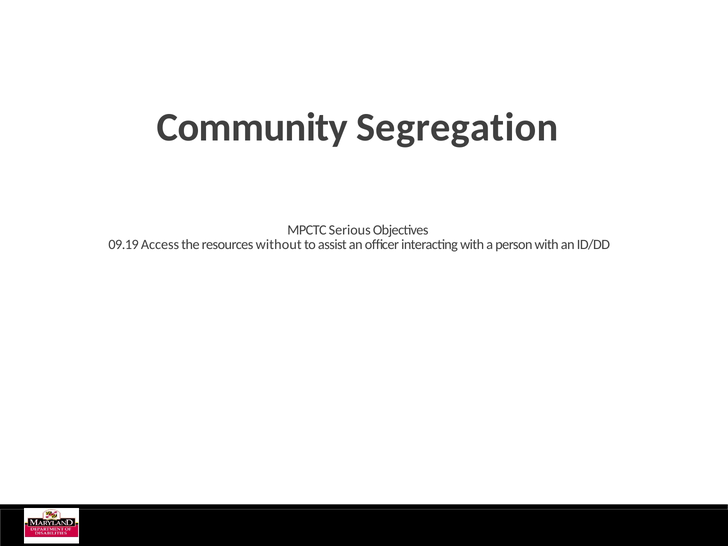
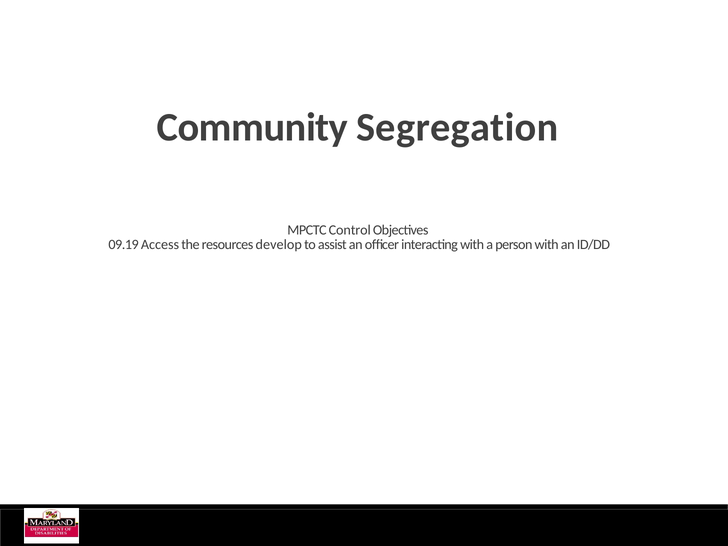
Serious: Serious -> Control
without: without -> develop
